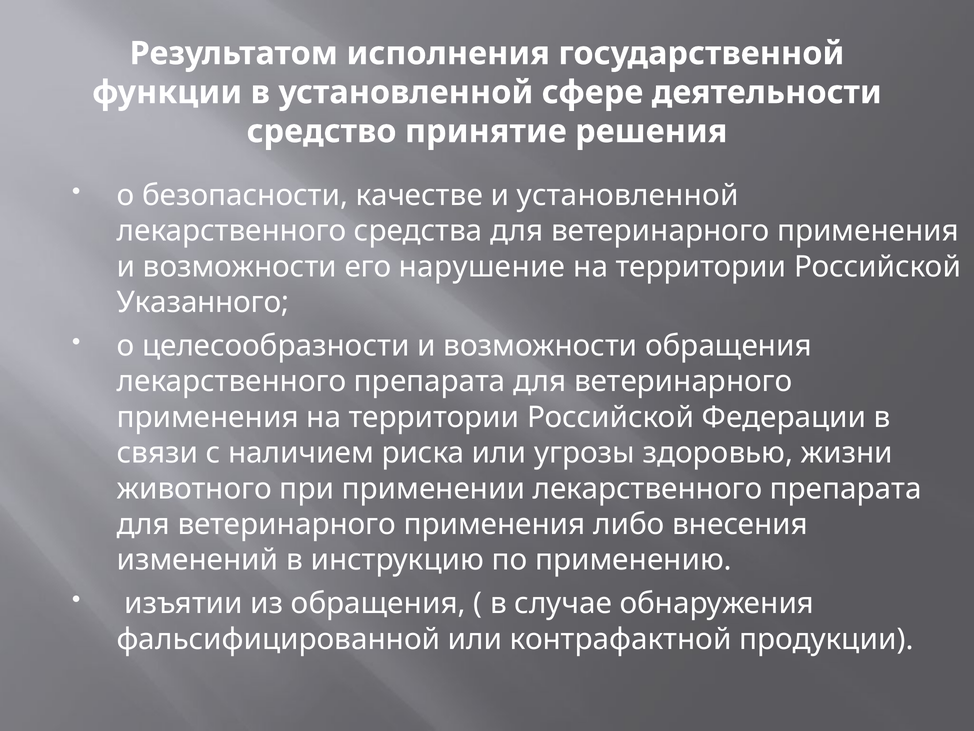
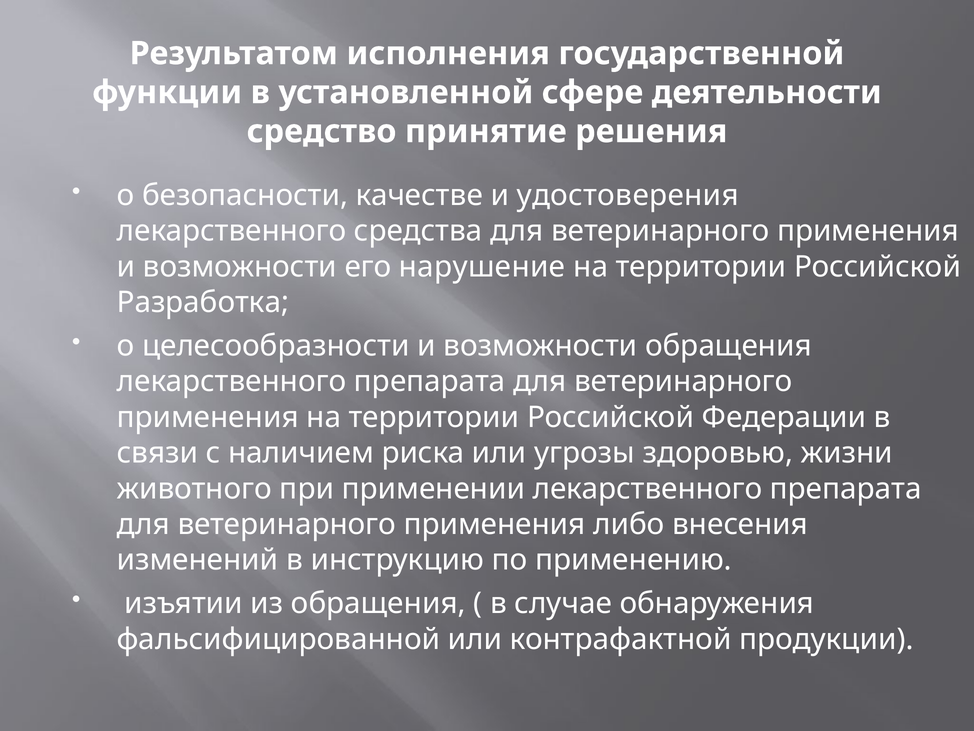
и установленной: установленной -> удостоверения
Указанного: Указанного -> Разработка
